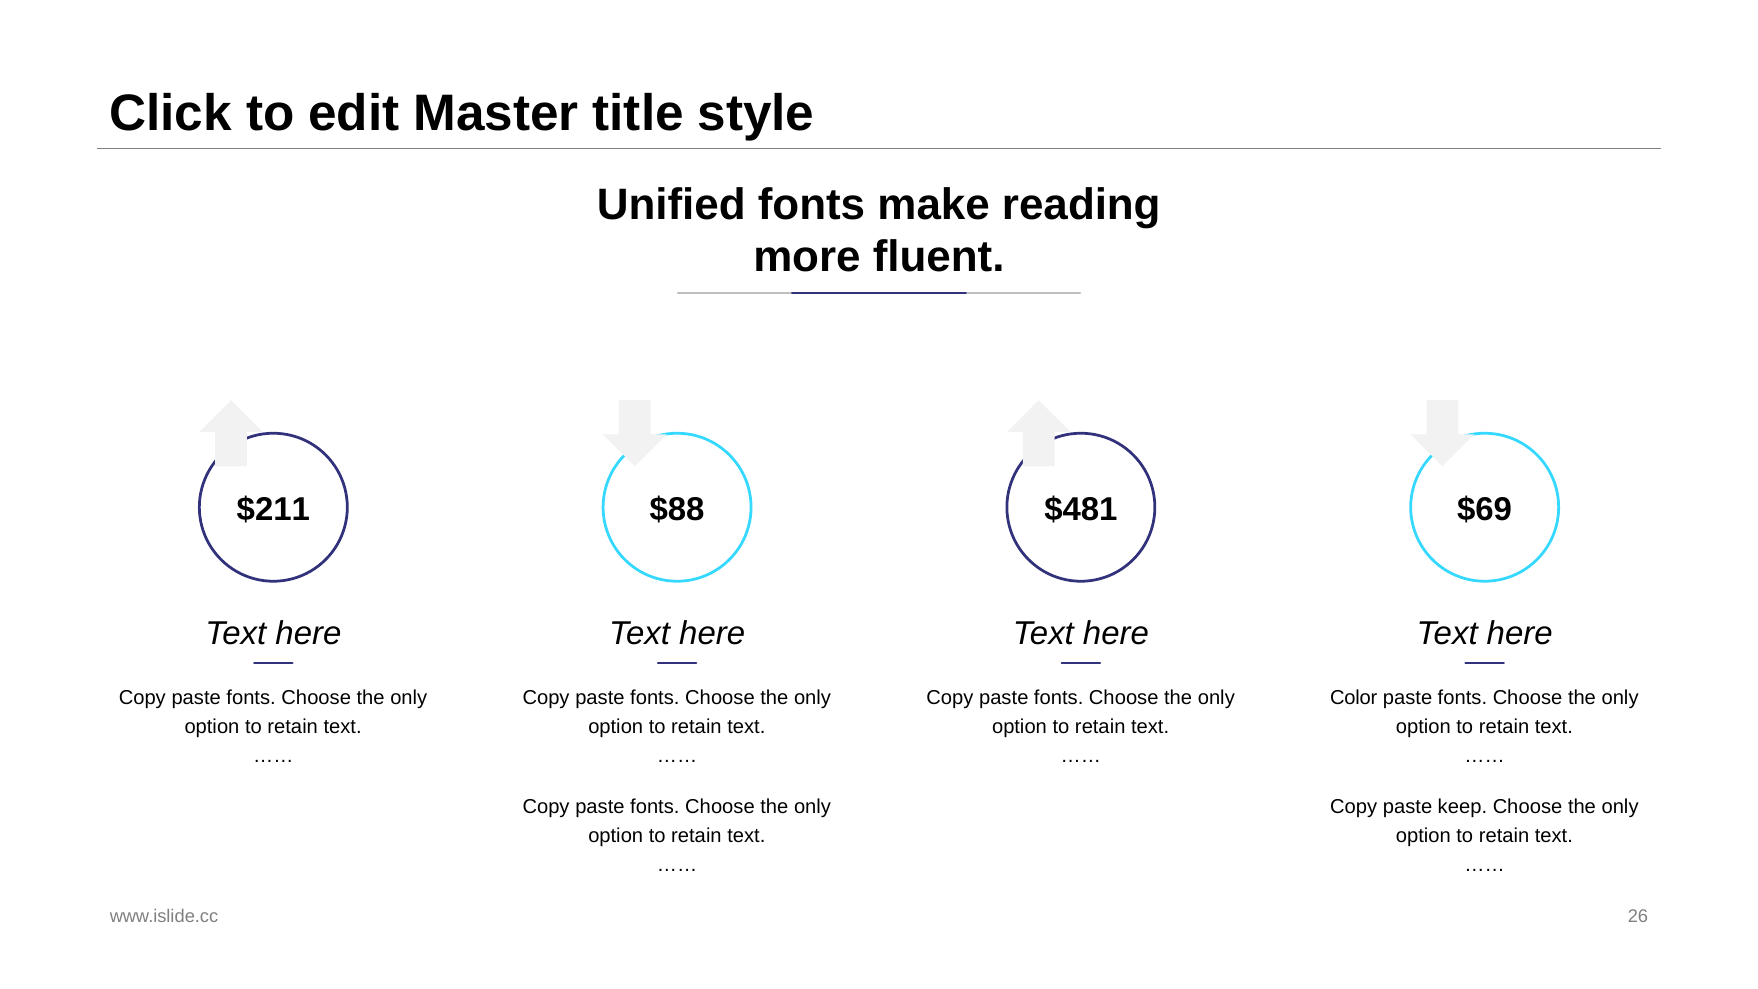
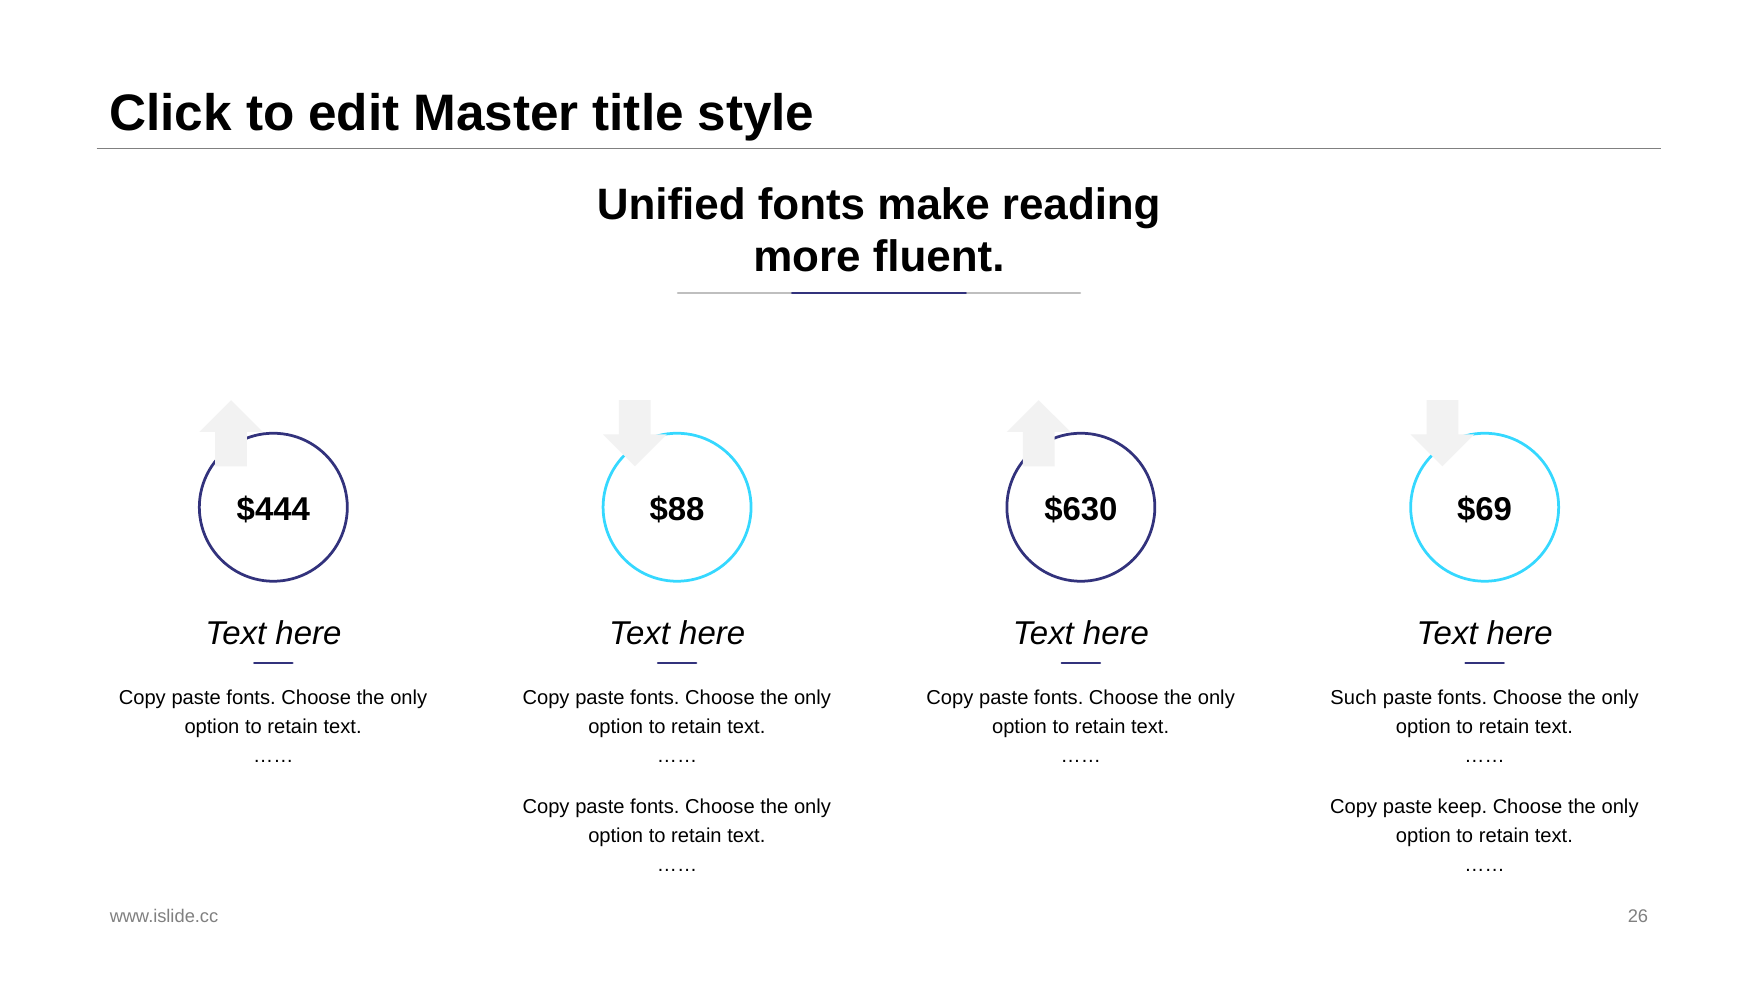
$211: $211 -> $444
$481: $481 -> $630
Color: Color -> Such
